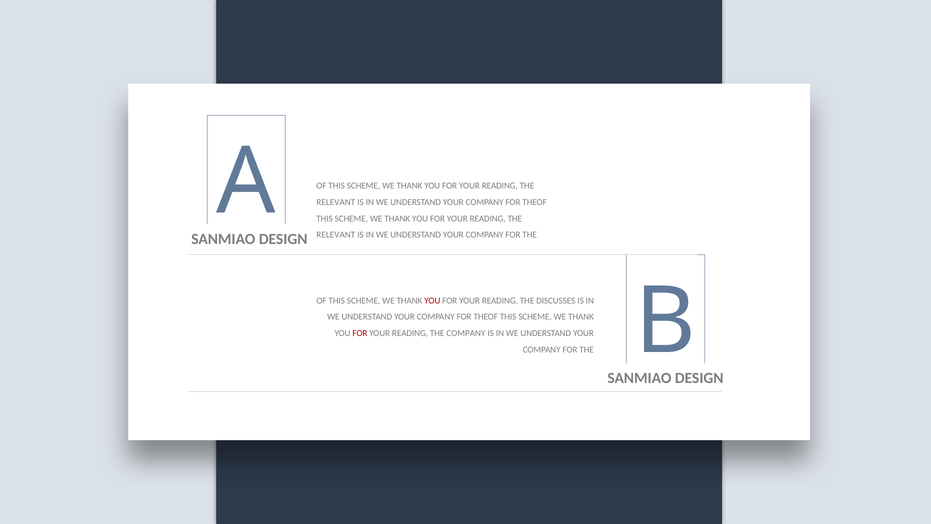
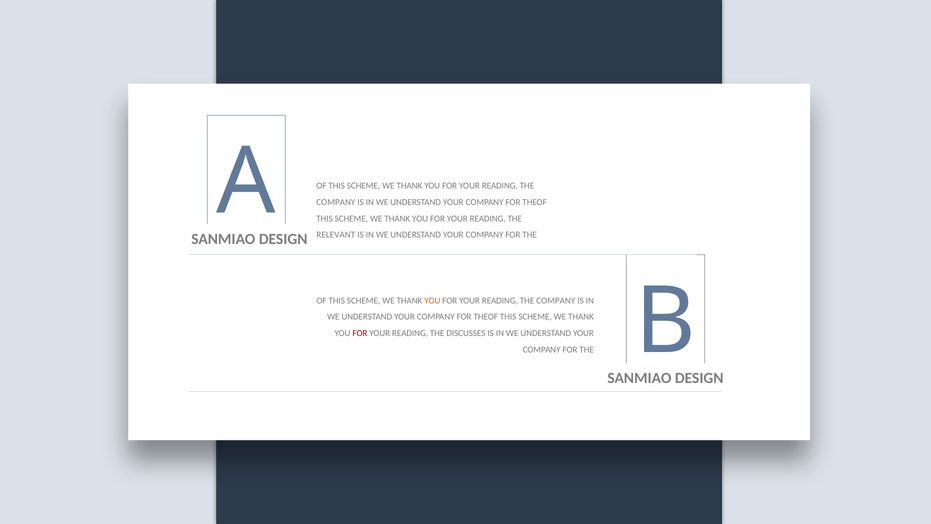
RELEVANT at (336, 202): RELEVANT -> COMPANY
YOU at (432, 301) colour: red -> orange
DISCUSSES at (556, 301): DISCUSSES -> COMPANY
THE COMPANY: COMPANY -> DISCUSSES
